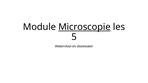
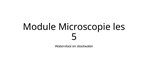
Microscopie underline: present -> none
